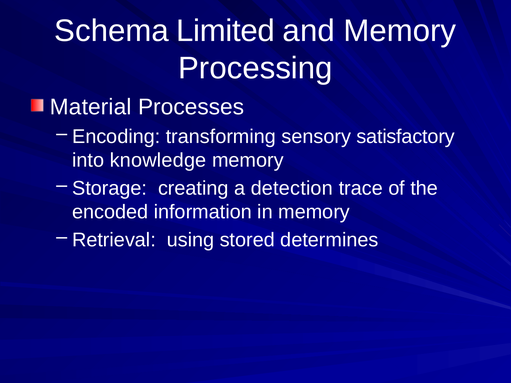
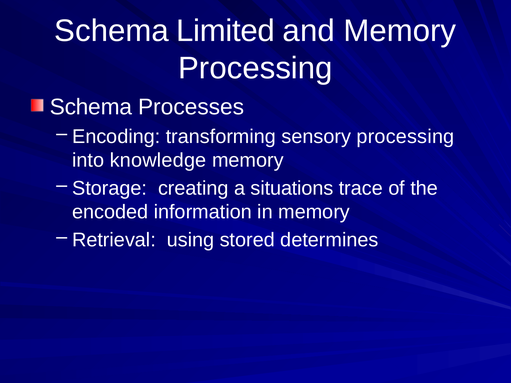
Material at (91, 107): Material -> Schema
sensory satisfactory: satisfactory -> processing
detection: detection -> situations
